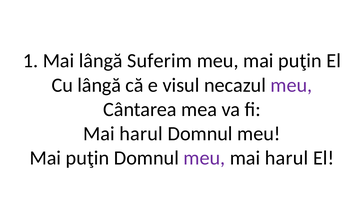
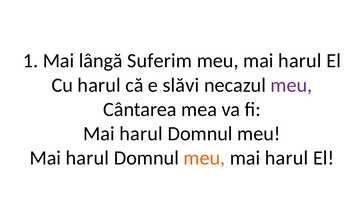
puţin at (300, 61): puţin -> harul
Cu lângă: lângă -> harul
visul: visul -> slăvi
puţin at (87, 158): puţin -> harul
meu at (204, 158) colour: purple -> orange
